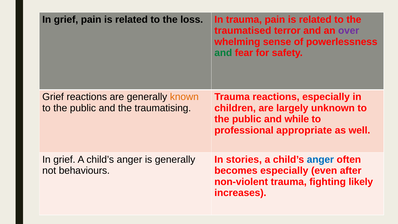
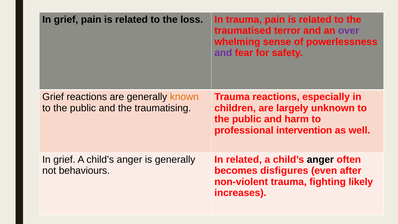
and at (223, 53) colour: green -> purple
while: while -> harm
appropriate: appropriate -> intervention
In stories: stories -> related
anger at (320, 159) colour: blue -> black
becomes especially: especially -> disfigures
